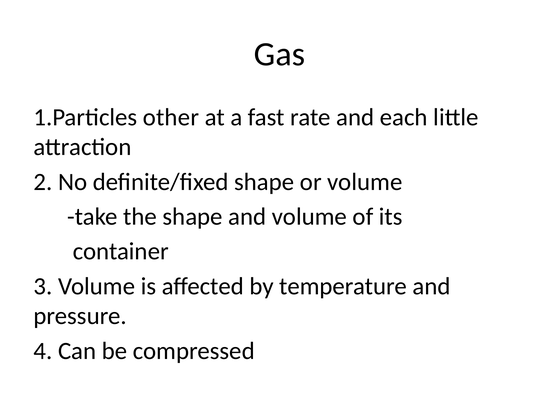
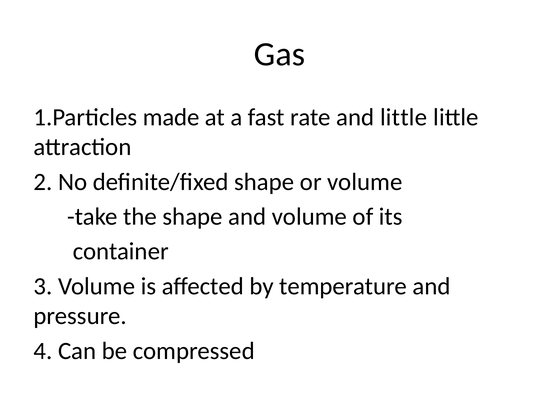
other: other -> made
and each: each -> little
